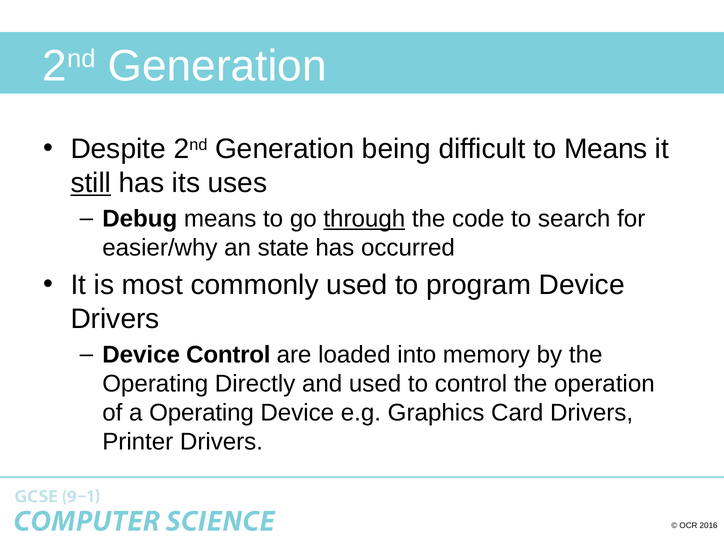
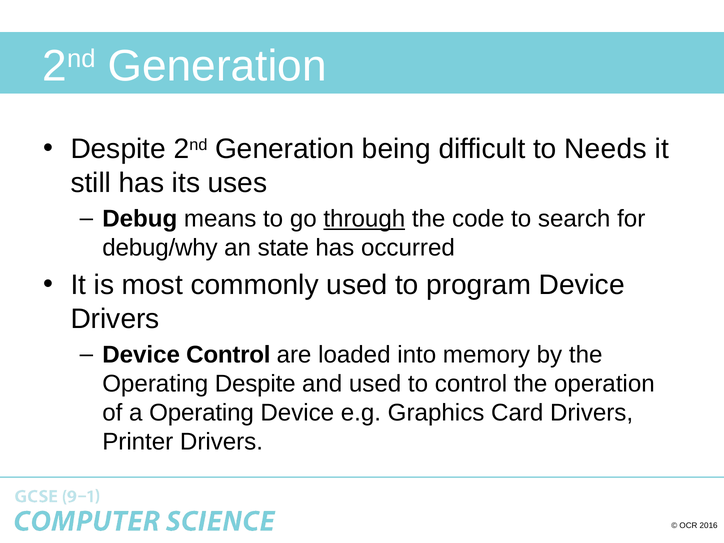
to Means: Means -> Needs
still underline: present -> none
easier/why: easier/why -> debug/why
Operating Directly: Directly -> Despite
